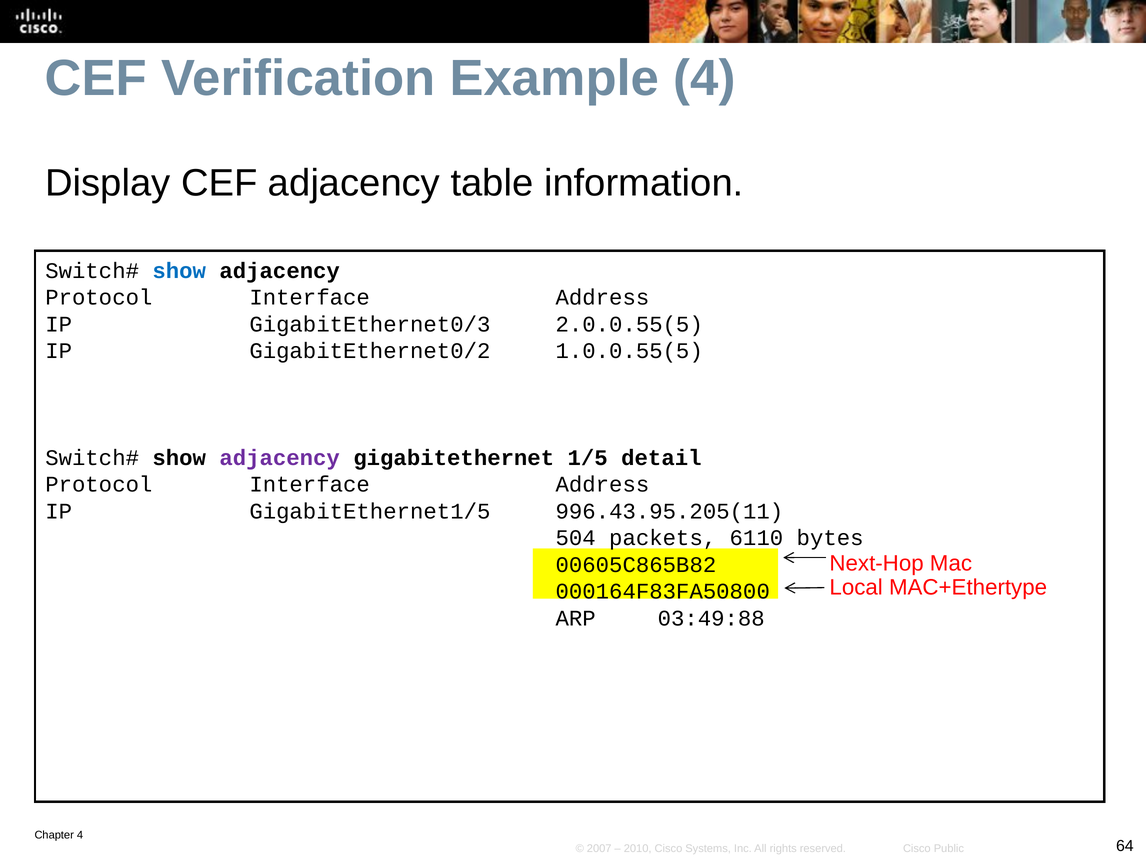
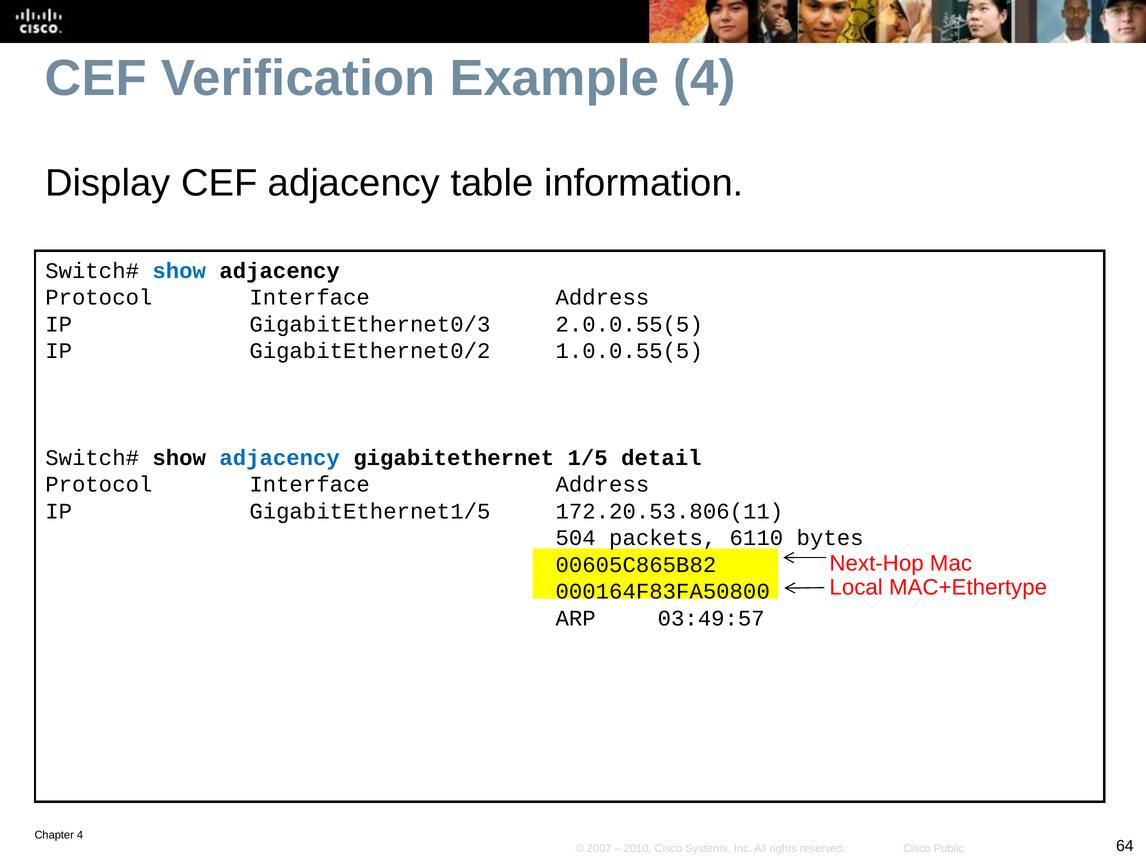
adjacency at (280, 458) colour: purple -> blue
996.43.95.205(11: 996.43.95.205(11 -> 172.20.53.806(11
03:49:88: 03:49:88 -> 03:49:57
